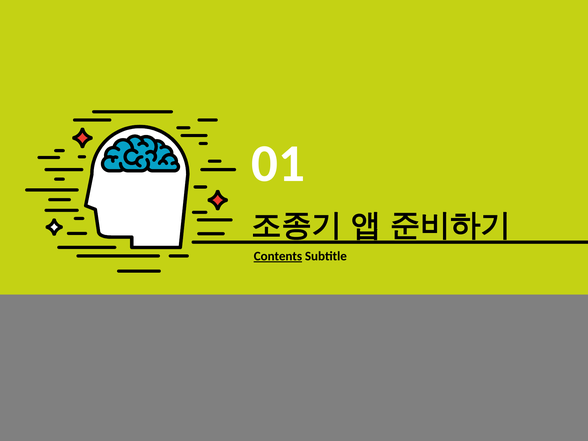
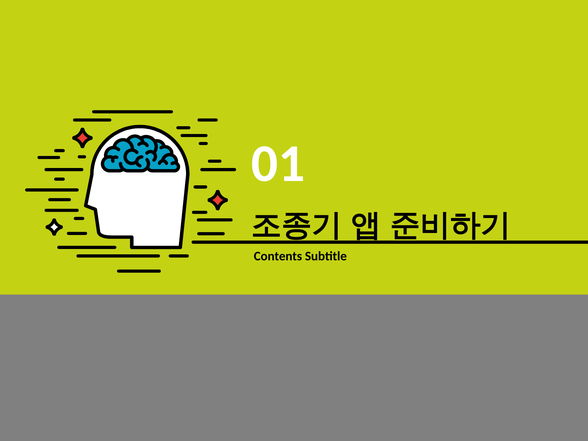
Contents underline: present -> none
